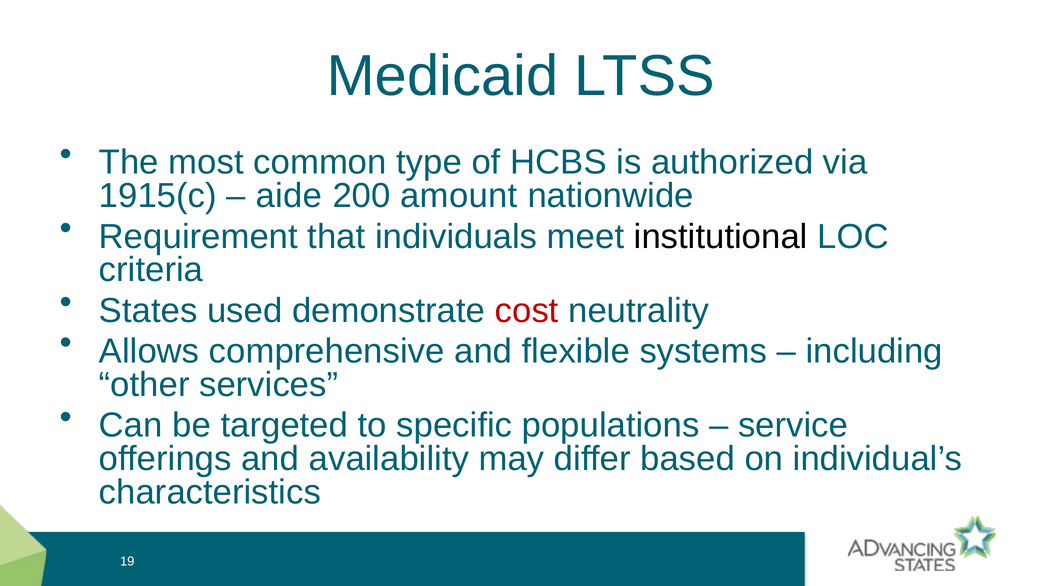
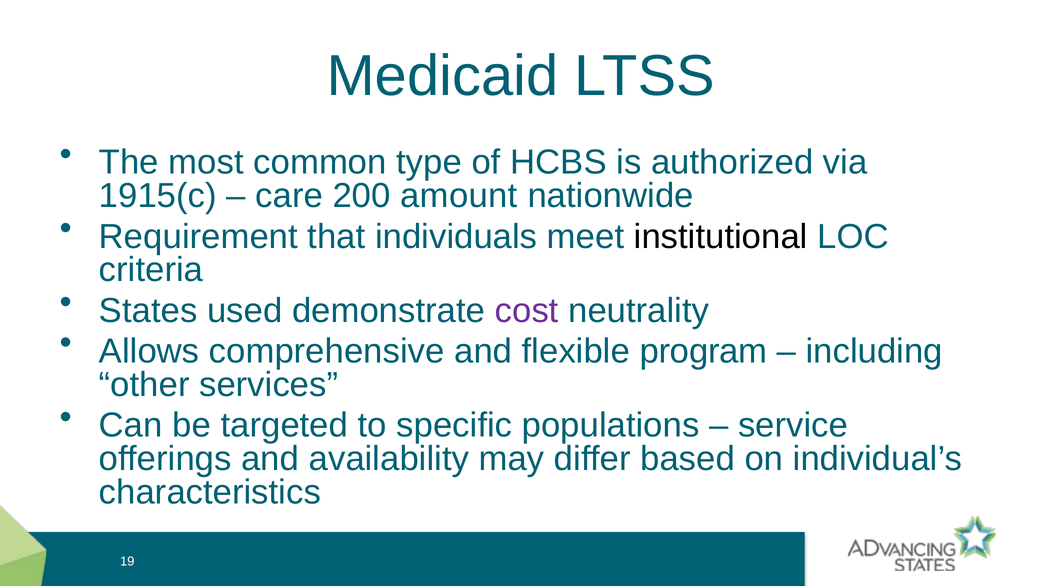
aide: aide -> care
cost colour: red -> purple
systems: systems -> program
